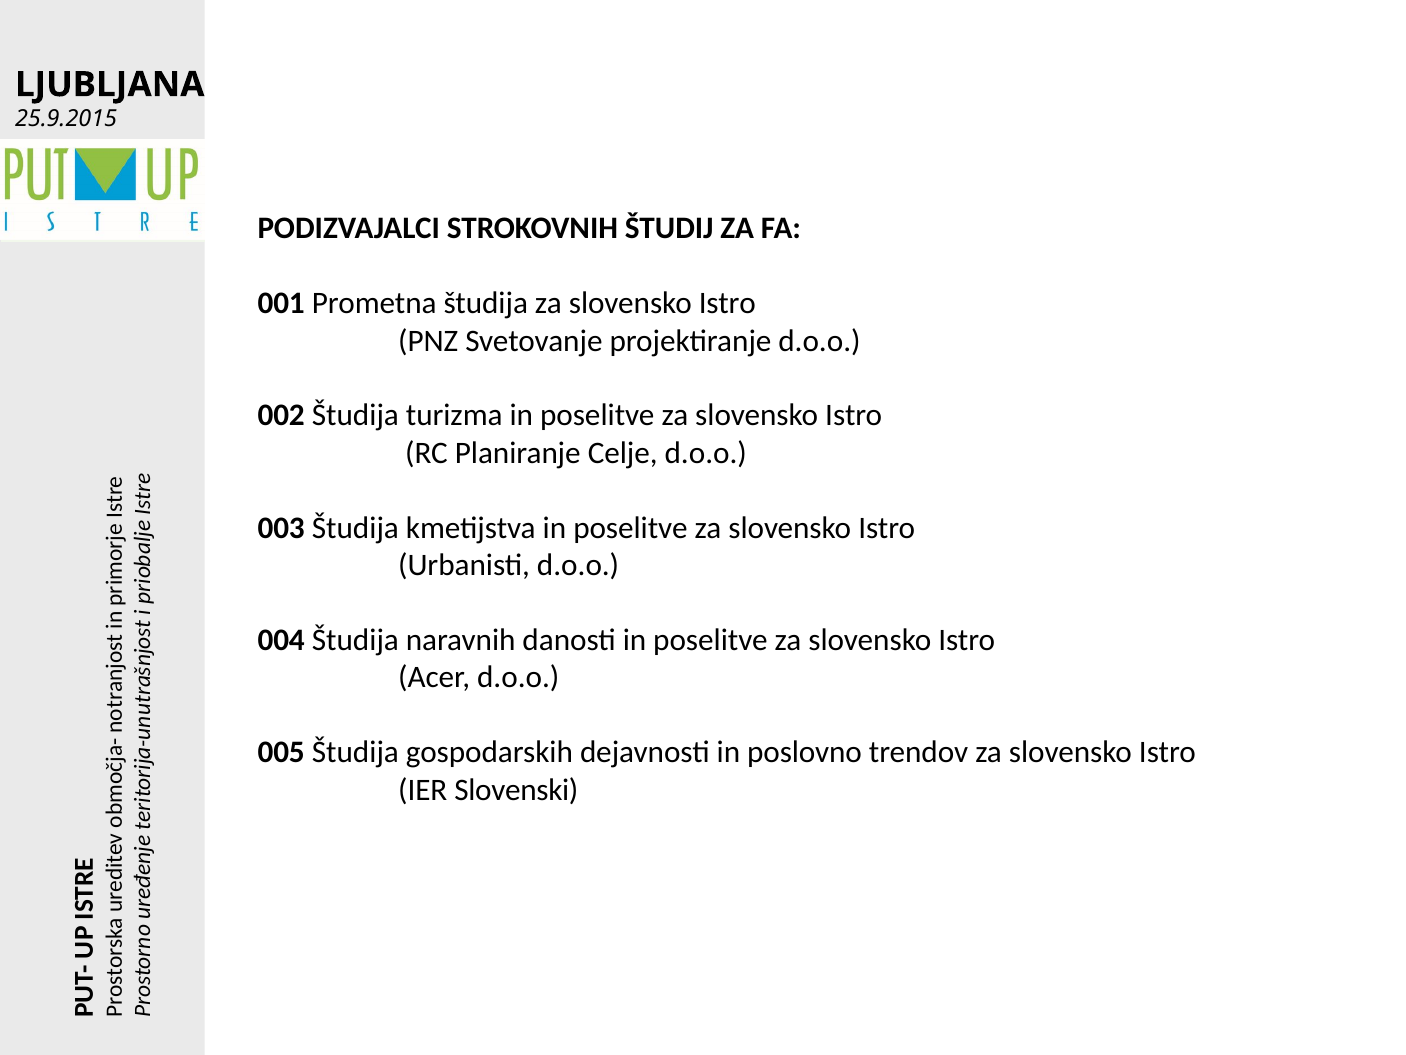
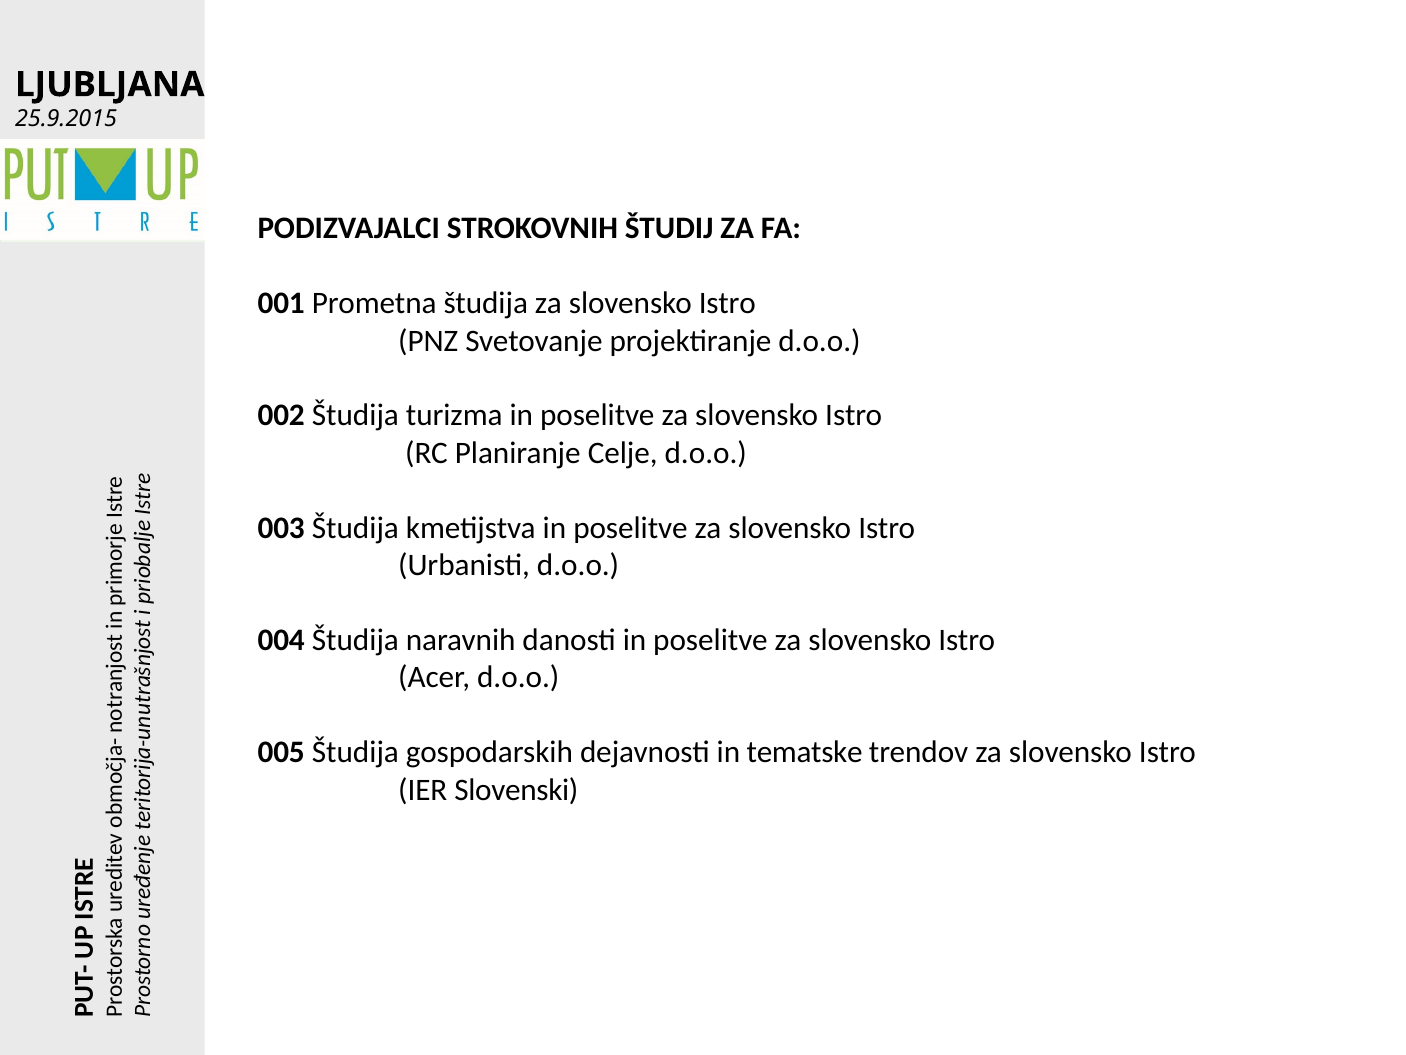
poslovno: poslovno -> tematske
